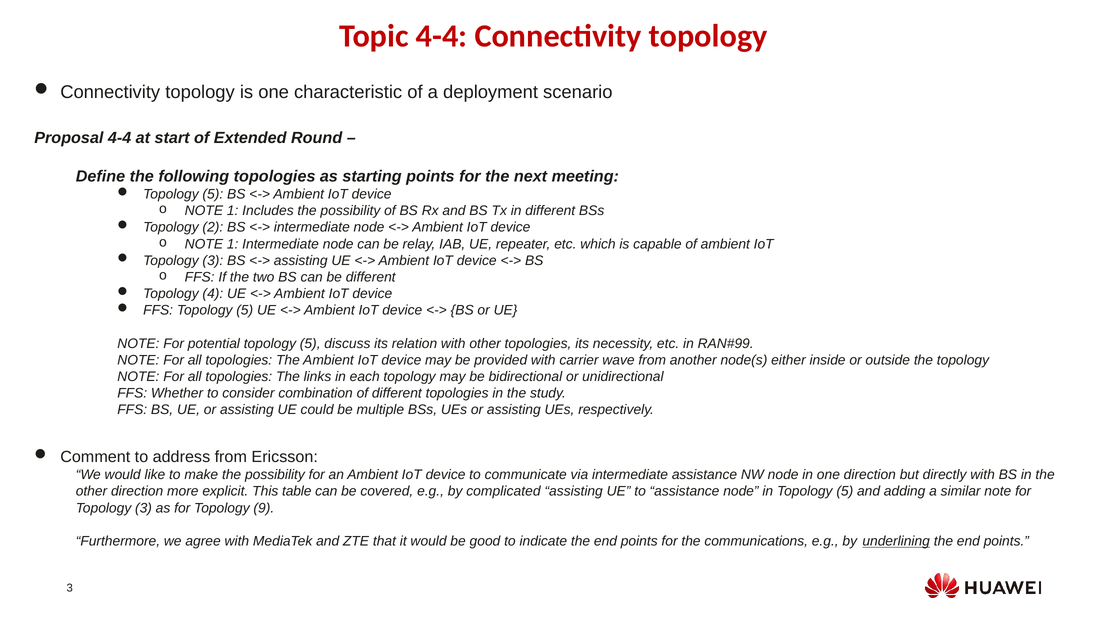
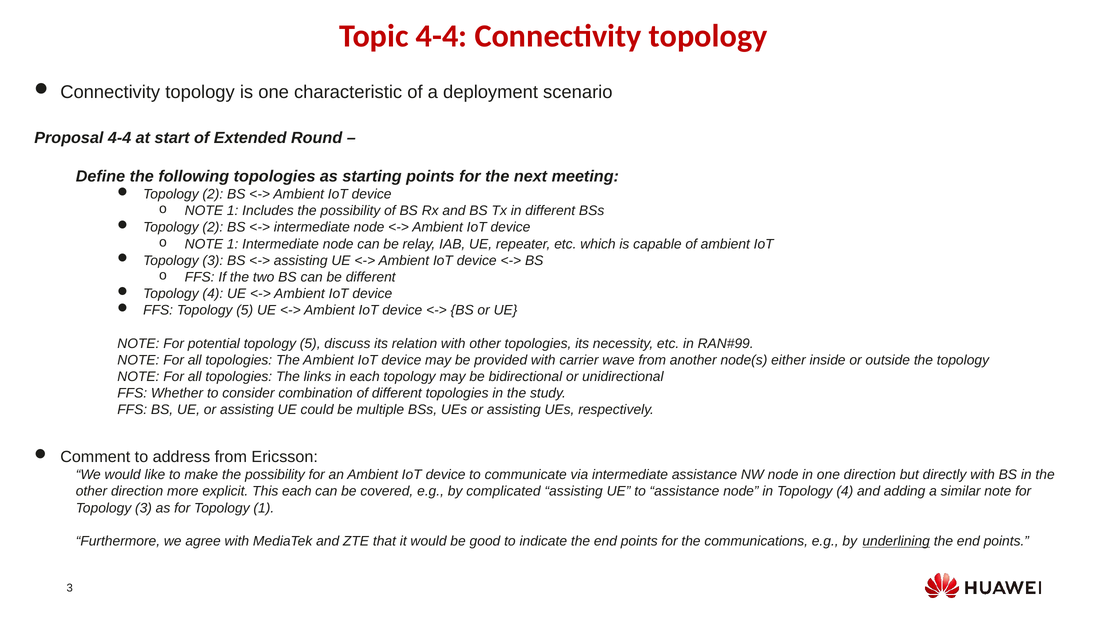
5 at (213, 194): 5 -> 2
This table: table -> each
in Topology 5: 5 -> 4
Topology 9: 9 -> 1
